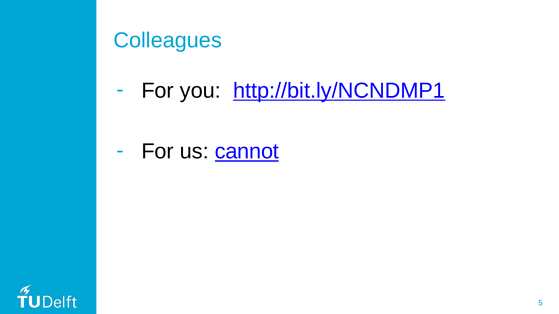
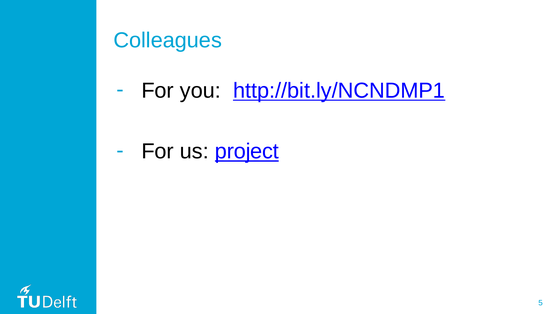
cannot: cannot -> project
